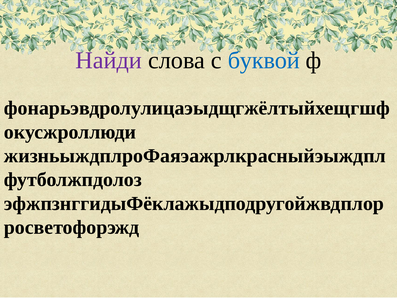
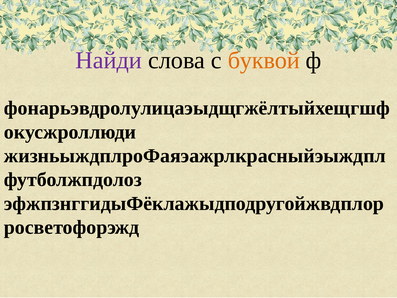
буквой colour: blue -> orange
